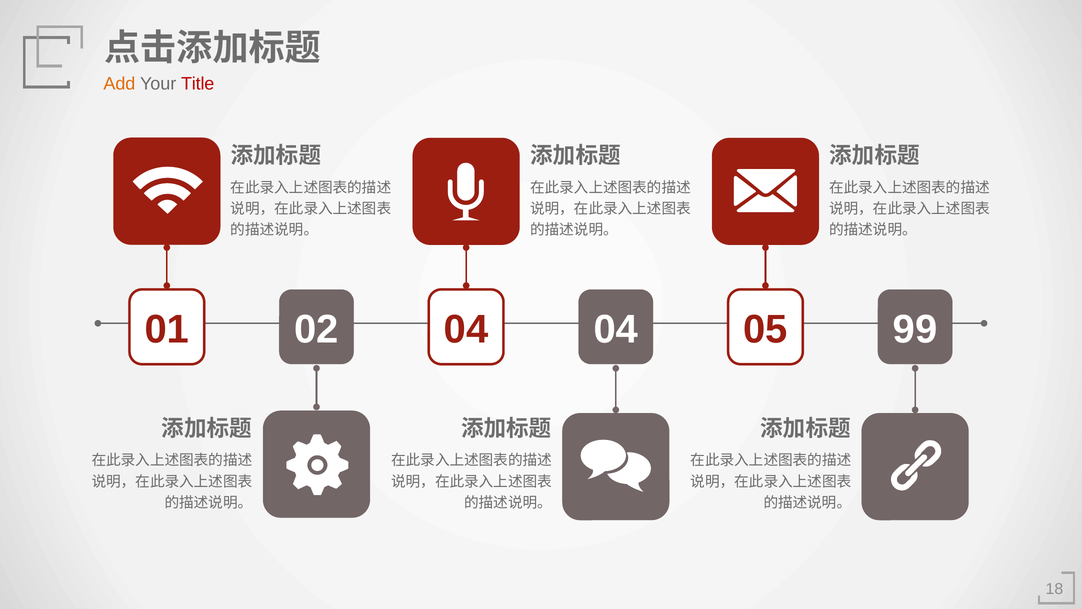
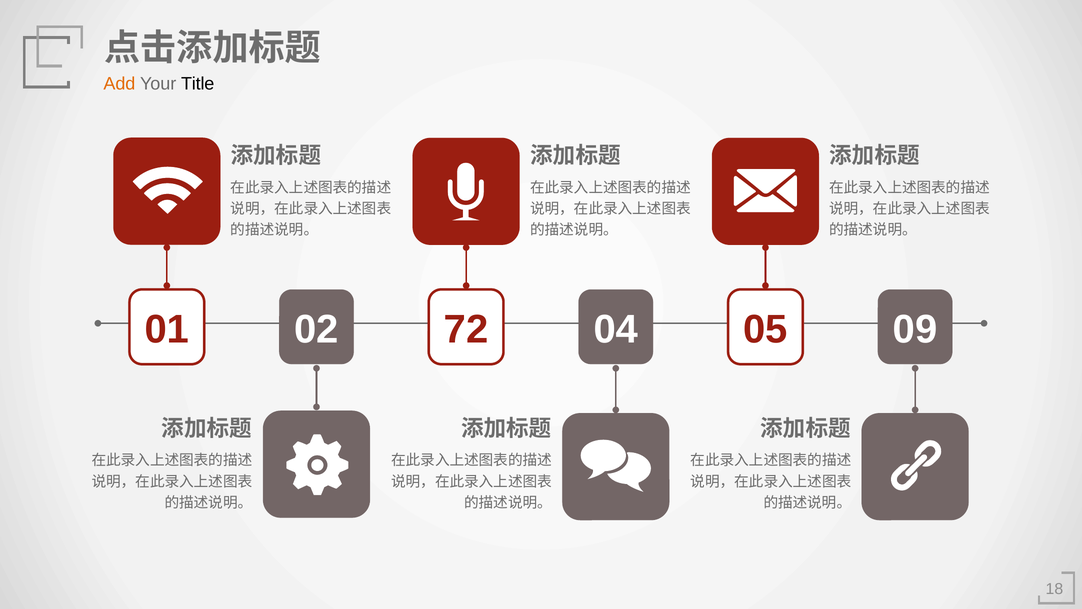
Title colour: red -> black
02 04: 04 -> 72
99: 99 -> 09
